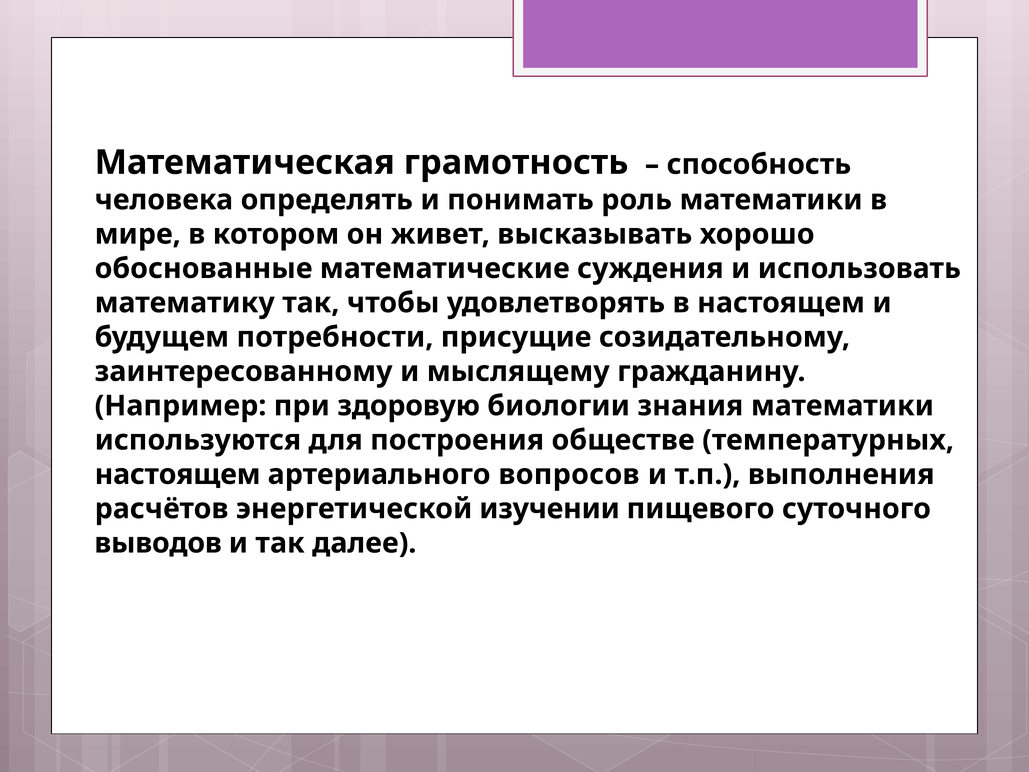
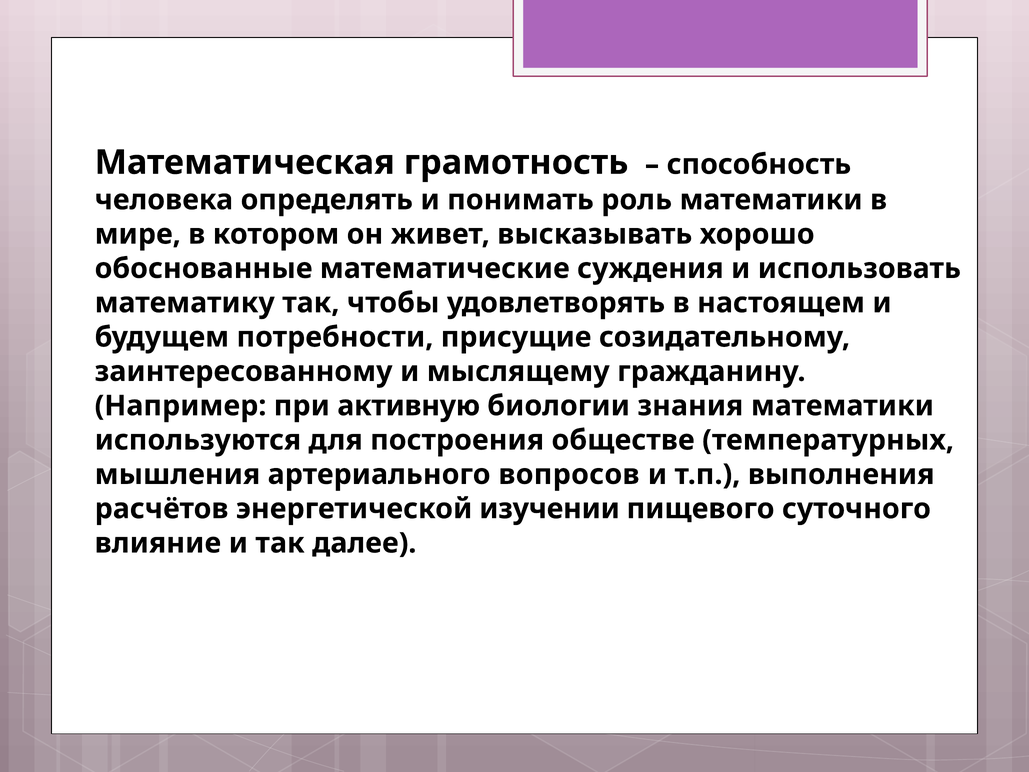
здоровую: здоровую -> активную
настоящем at (178, 474): настоящем -> мышления
выводов: выводов -> влияние
